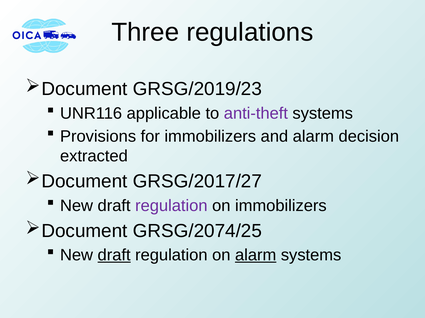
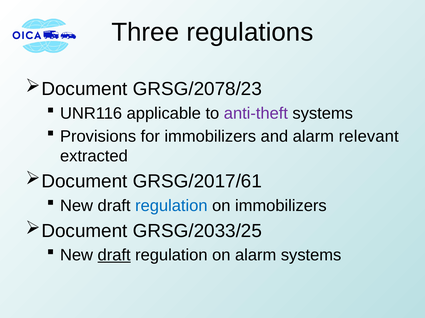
GRSG/2019/23: GRSG/2019/23 -> GRSG/2078/23
decision: decision -> relevant
GRSG/2017/27: GRSG/2017/27 -> GRSG/2017/61
regulation at (171, 206) colour: purple -> blue
GRSG/2074/25: GRSG/2074/25 -> GRSG/2033/25
alarm at (256, 256) underline: present -> none
